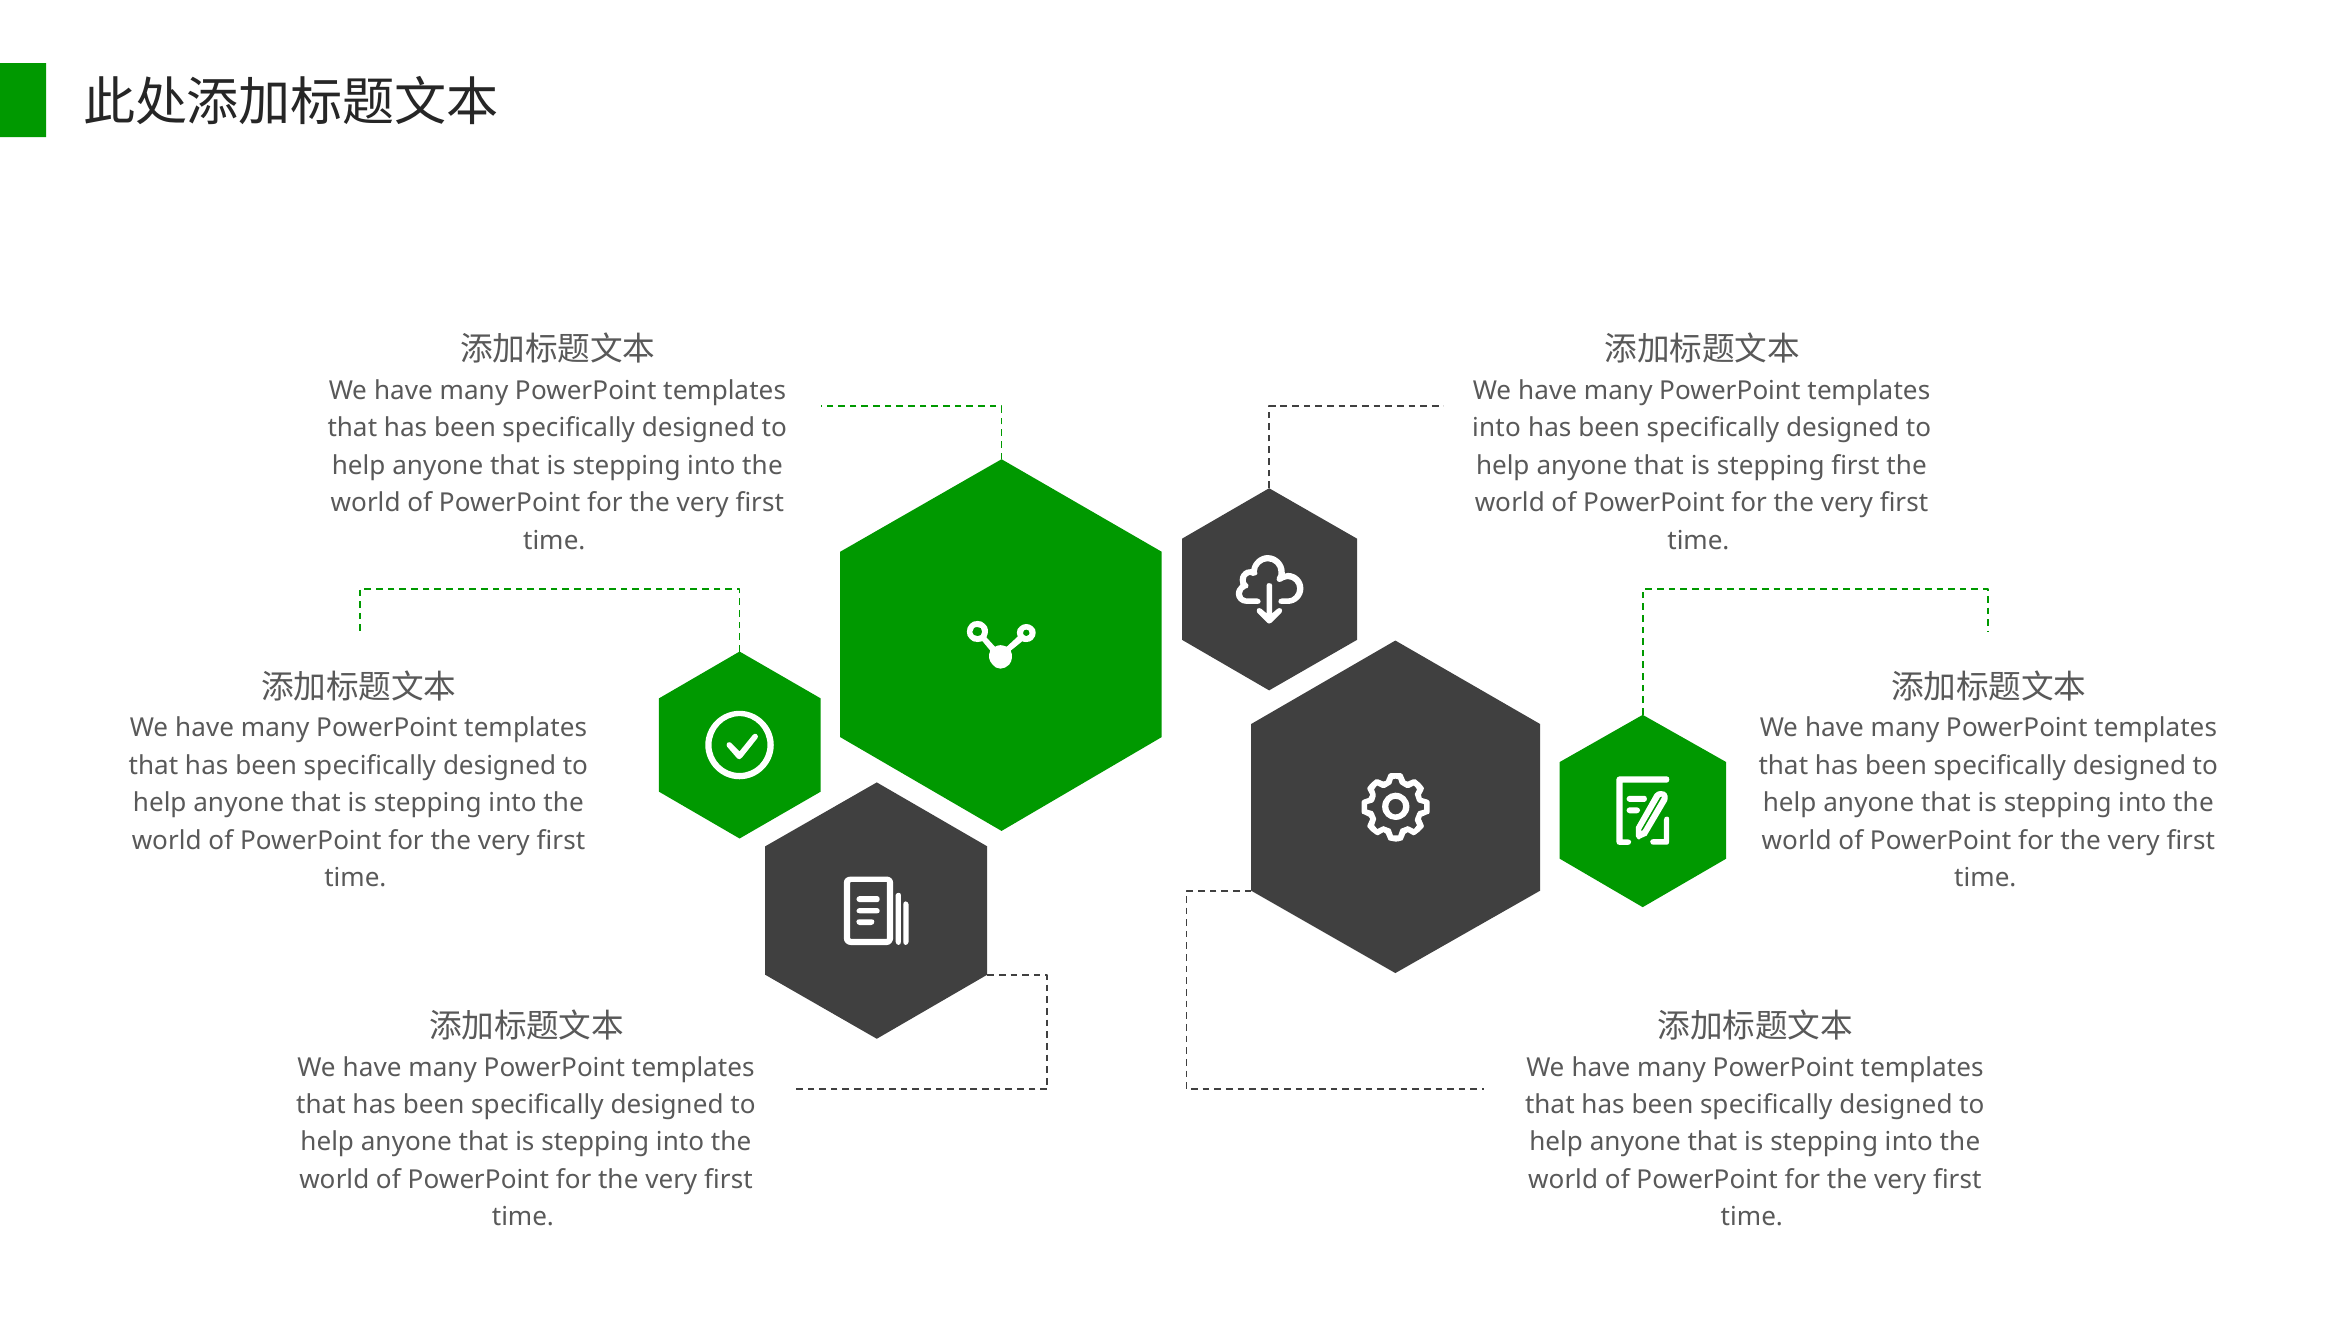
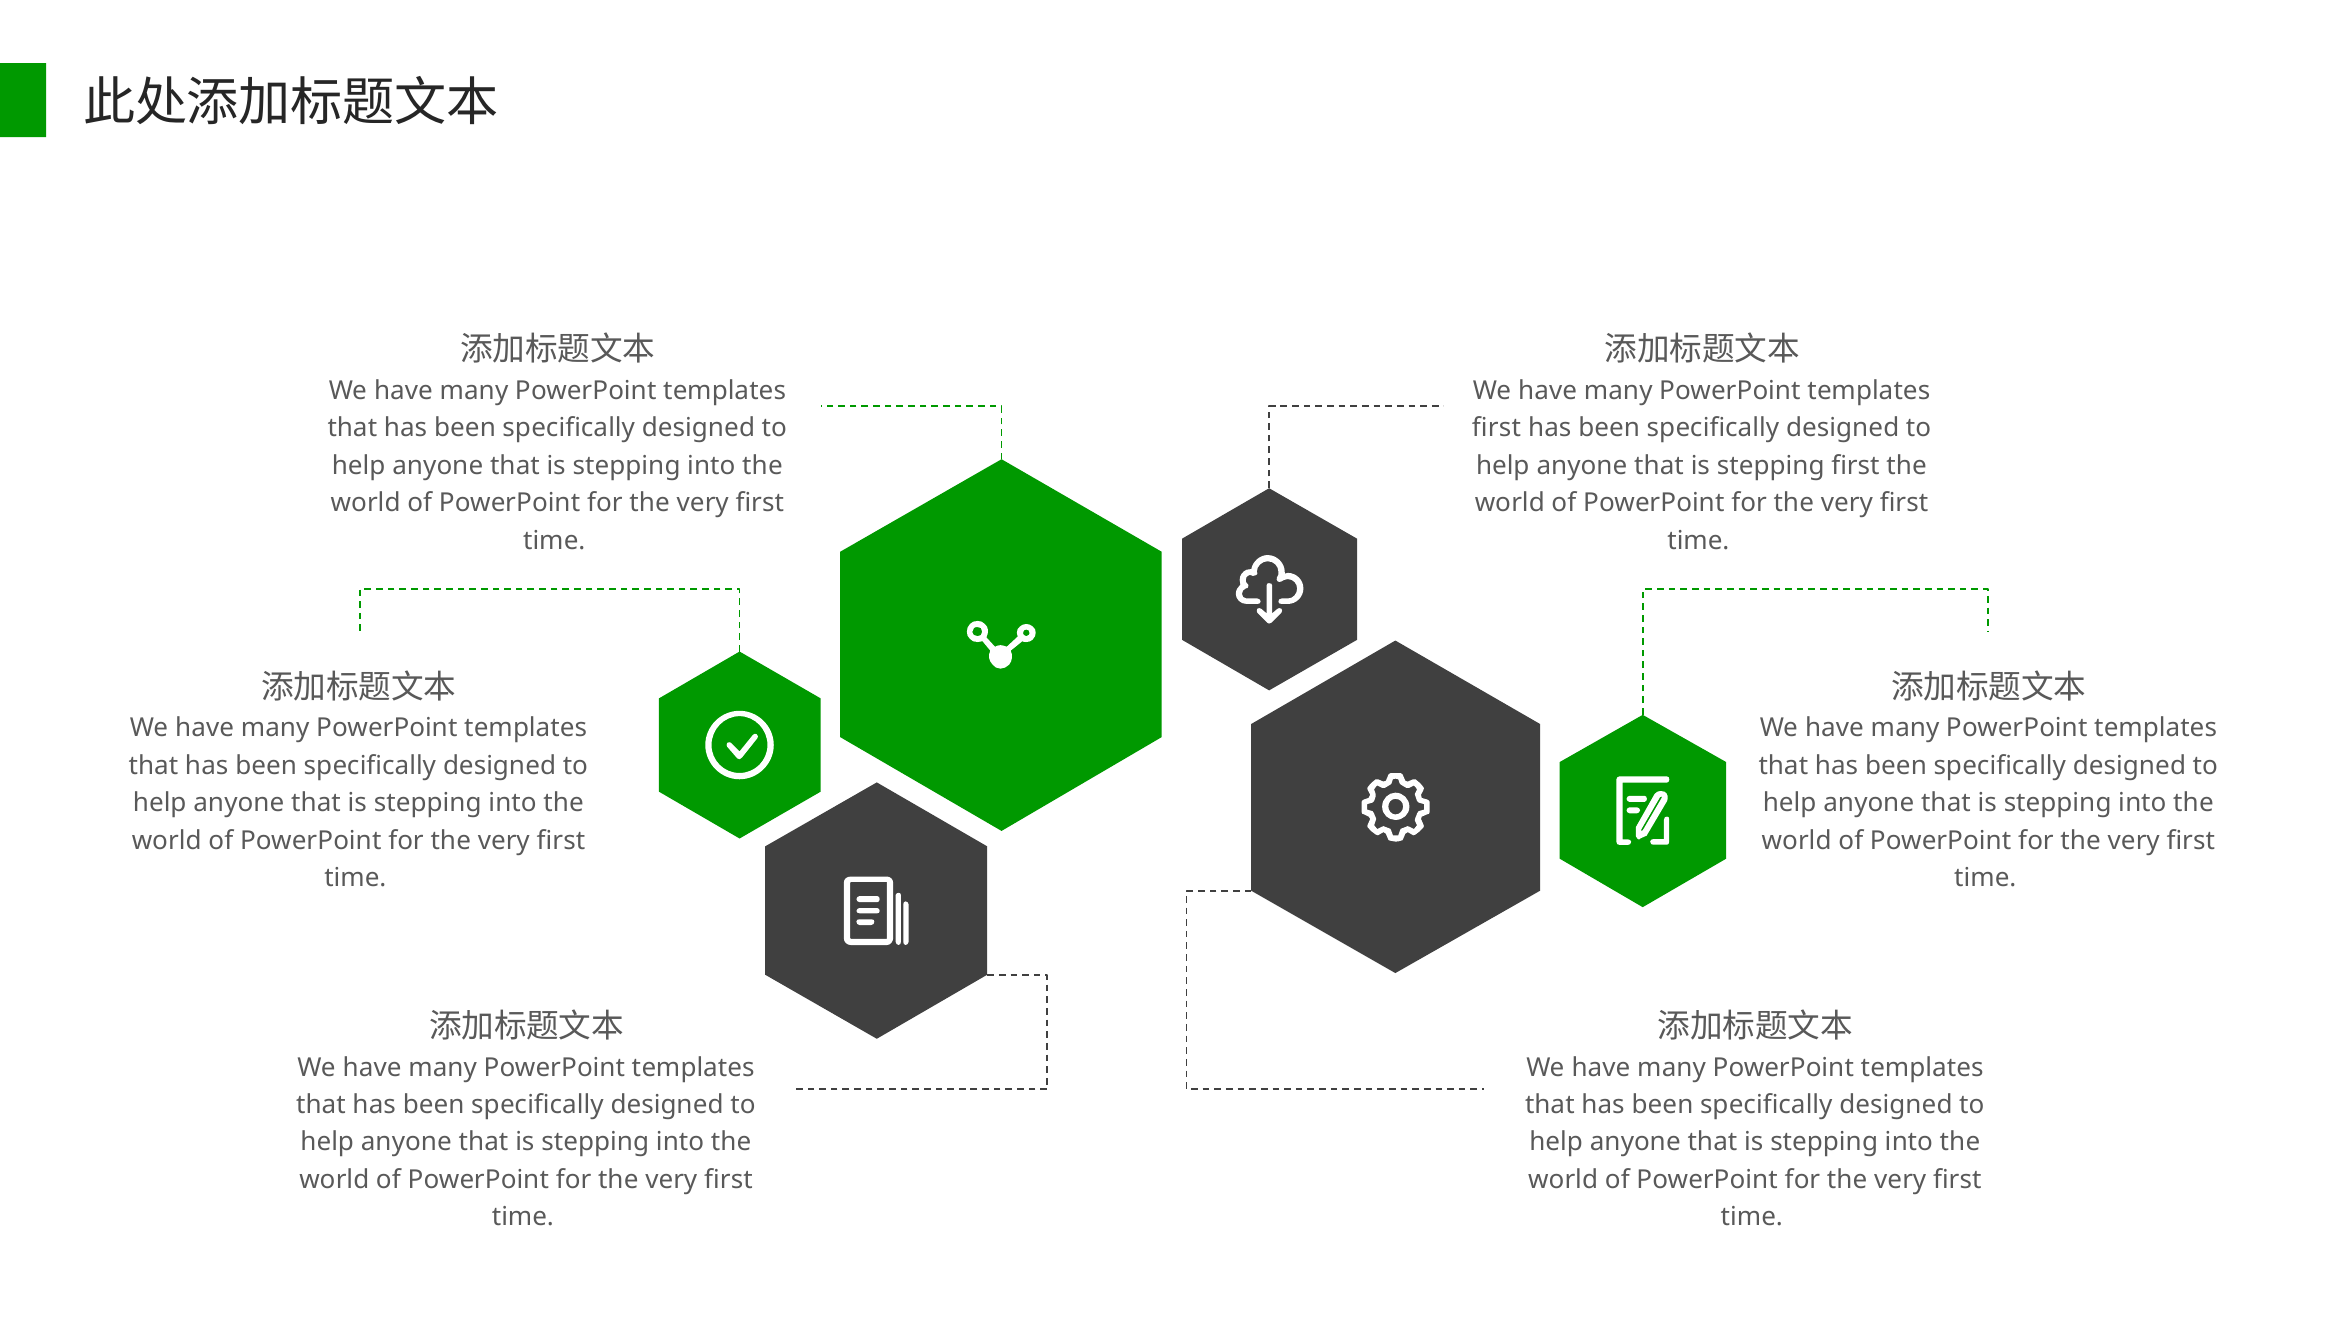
into at (1496, 428): into -> first
